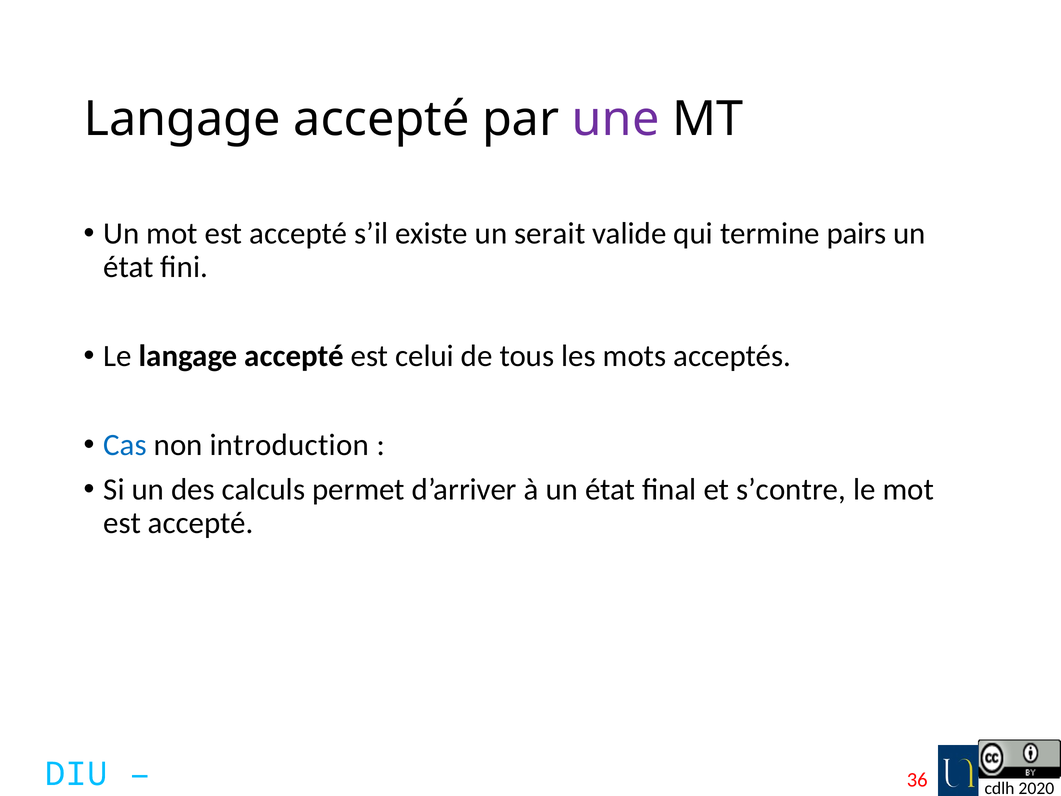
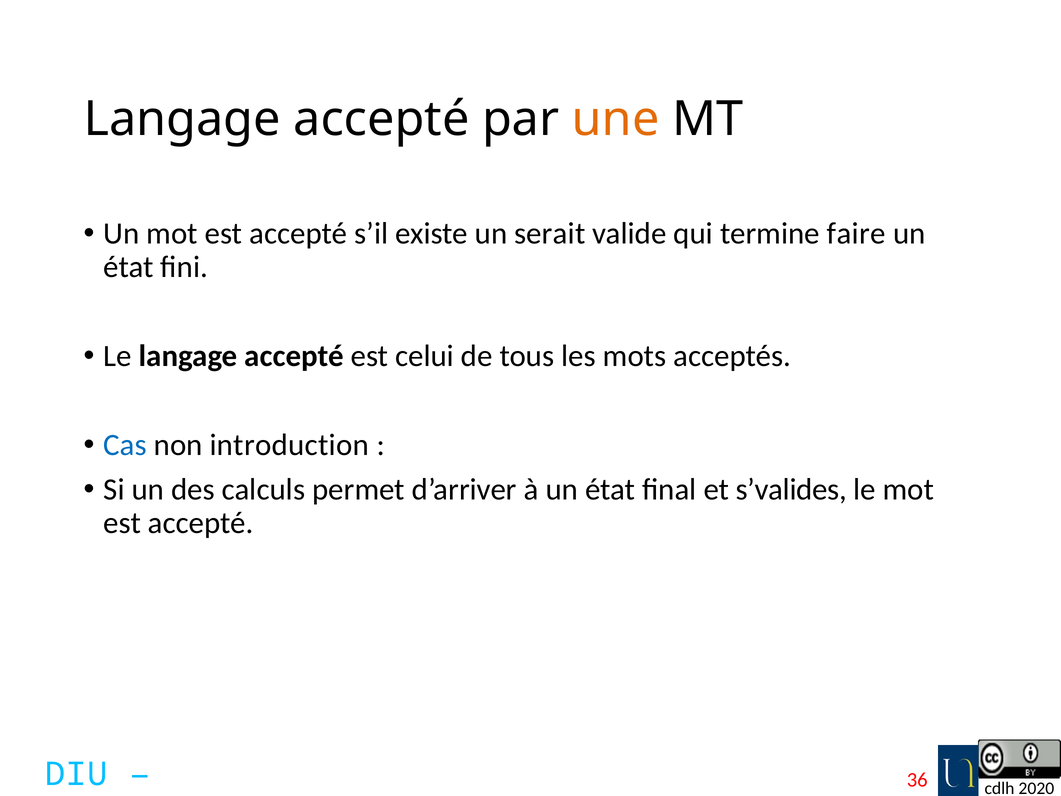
une colour: purple -> orange
pairs: pairs -> faire
s’contre: s’contre -> s’valides
